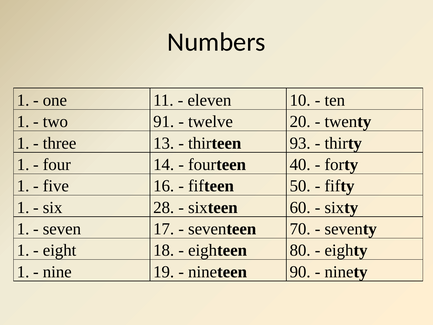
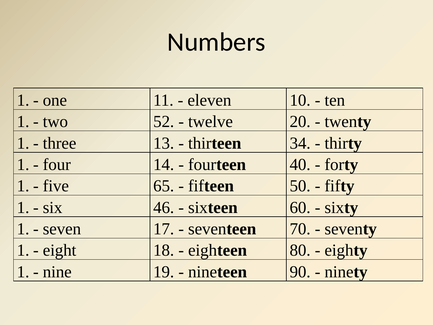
91: 91 -> 52
93: 93 -> 34
16: 16 -> 65
28: 28 -> 46
